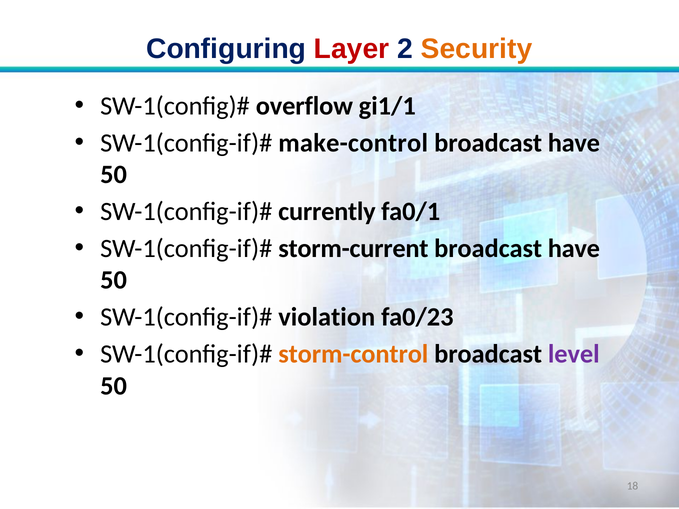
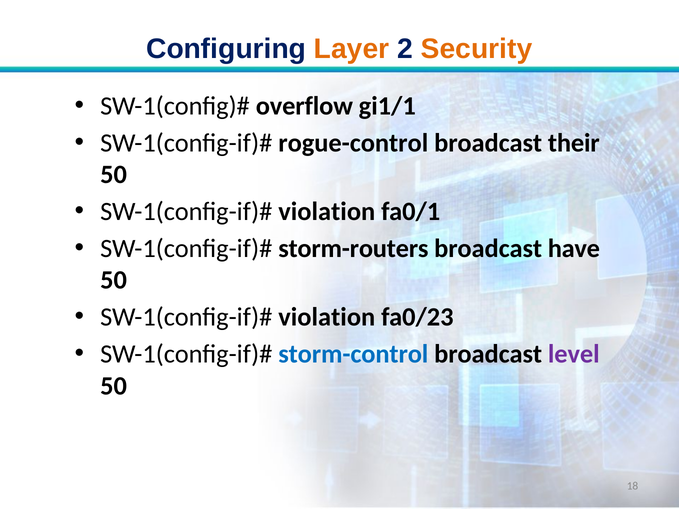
Layer colour: red -> orange
make-control: make-control -> rogue-control
have at (574, 143): have -> their
currently at (327, 212): currently -> violation
storm-current: storm-current -> storm-routers
storm-control colour: orange -> blue
